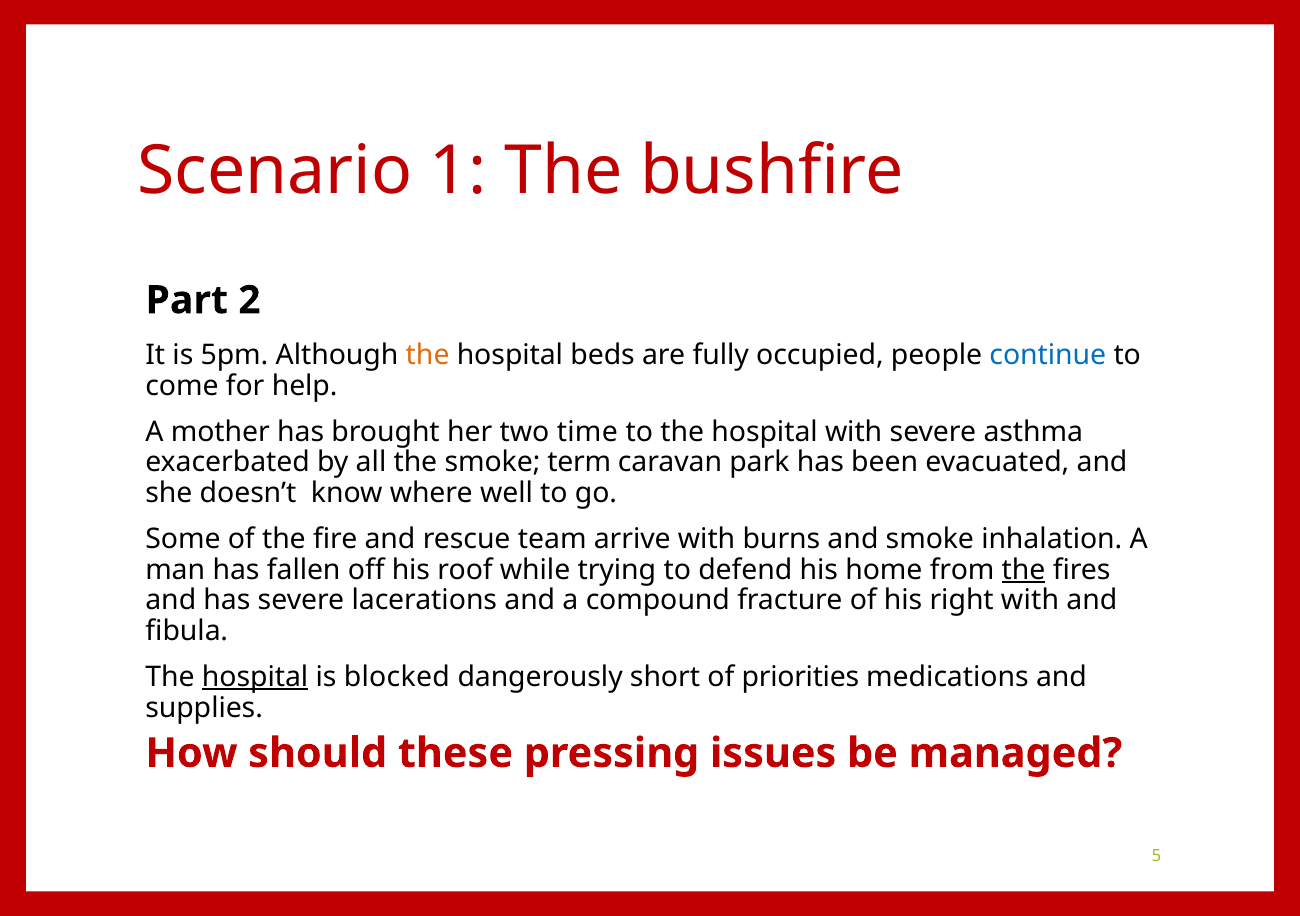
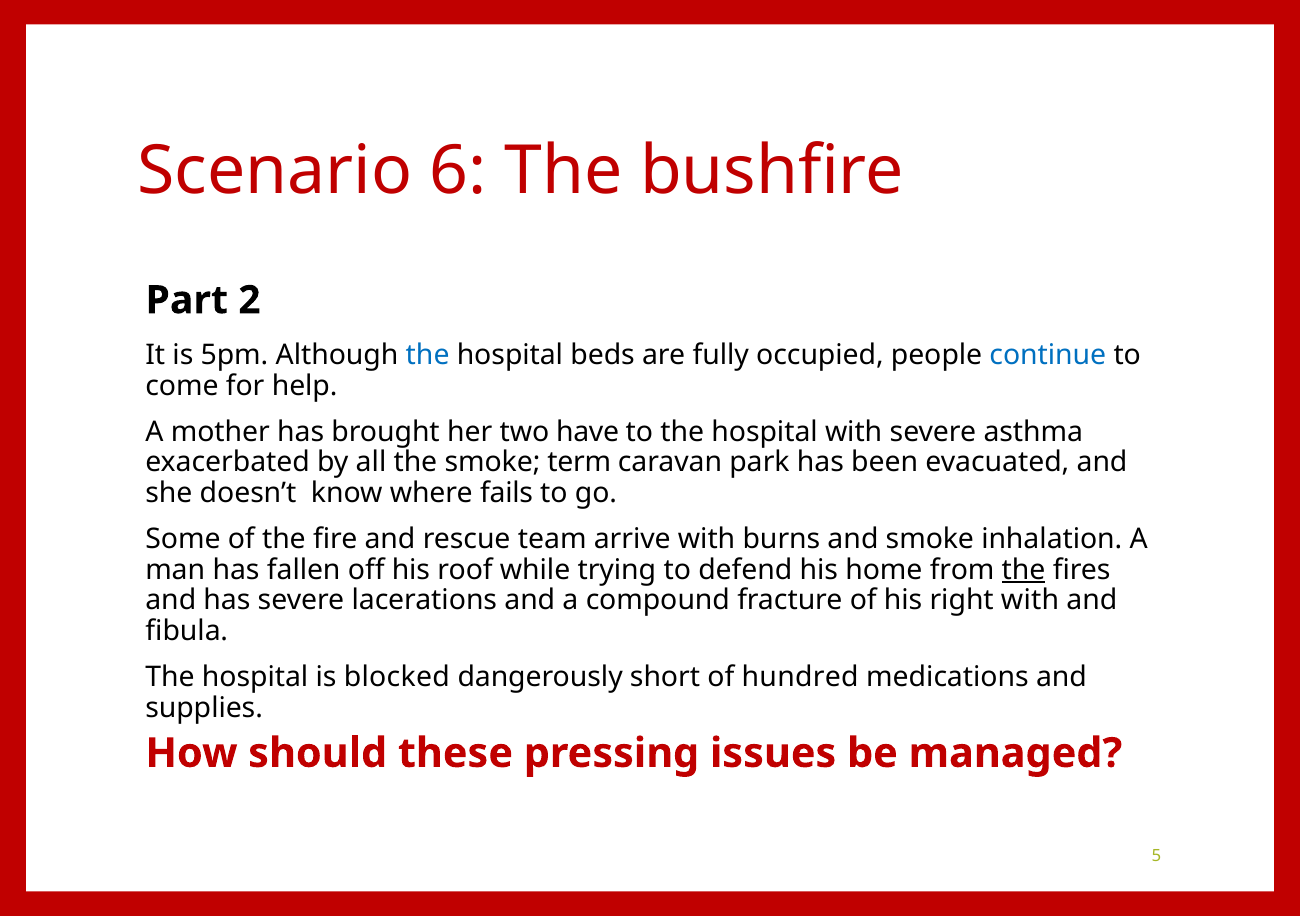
1: 1 -> 6
the at (428, 355) colour: orange -> blue
time: time -> have
well: well -> fails
hospital at (255, 677) underline: present -> none
priorities: priorities -> hundred
